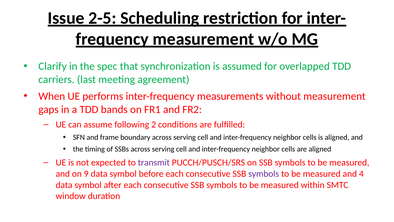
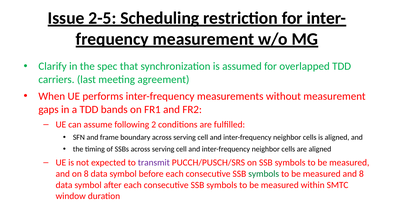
on 9: 9 -> 8
symbols at (264, 173) colour: purple -> green
and 4: 4 -> 8
